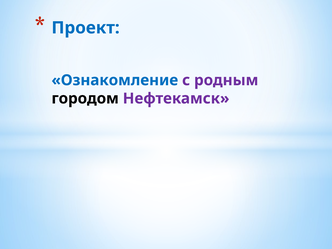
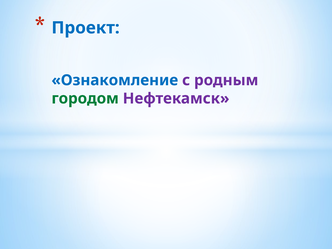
городом colour: black -> green
